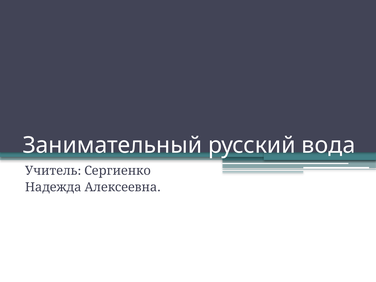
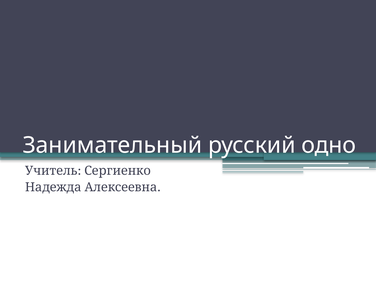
вода: вода -> одно
